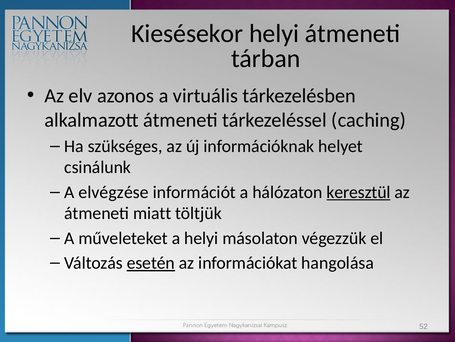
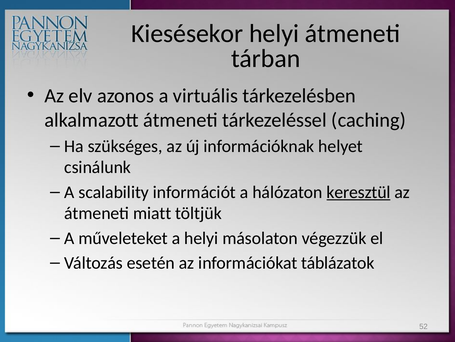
elvégzése: elvégzése -> scalability
esetén underline: present -> none
hangolása: hangolása -> táblázatok
